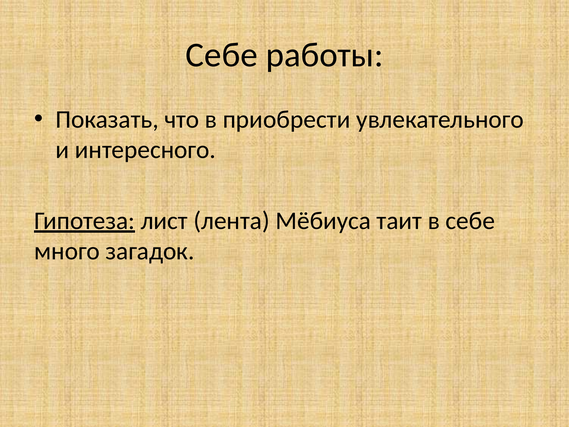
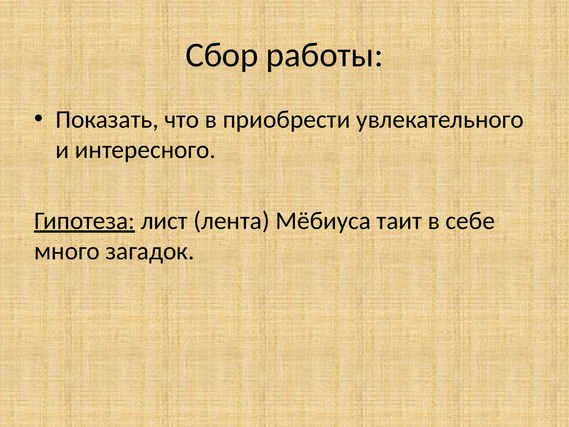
Себе at (222, 55): Себе -> Сбор
